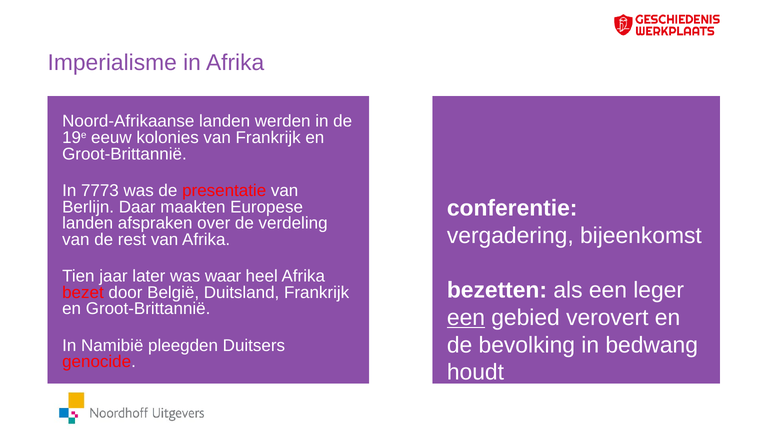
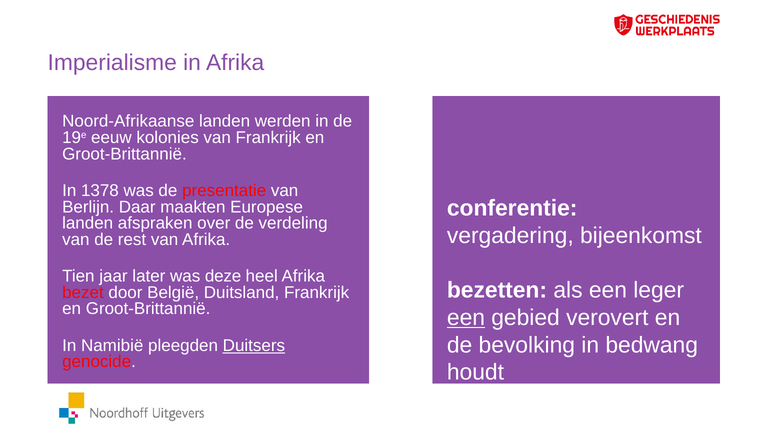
7773: 7773 -> 1378
waar: waar -> deze
Duitsers underline: none -> present
